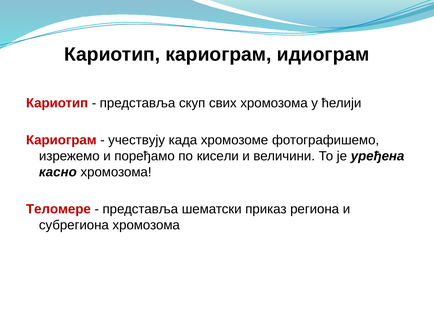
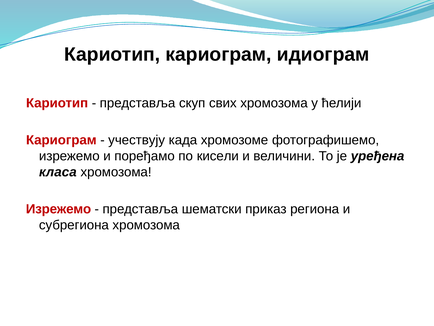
касно: касно -> класа
Теломере at (58, 209): Теломере -> Изрежемо
